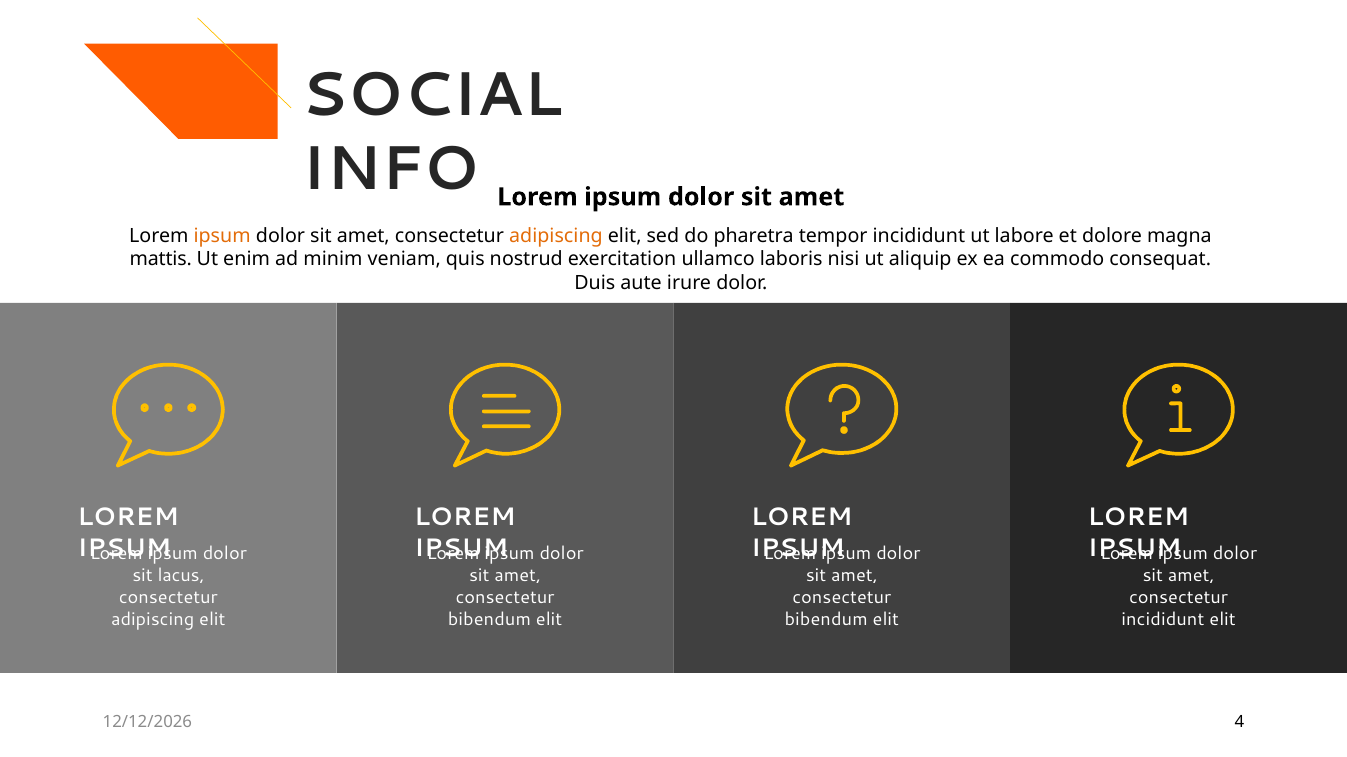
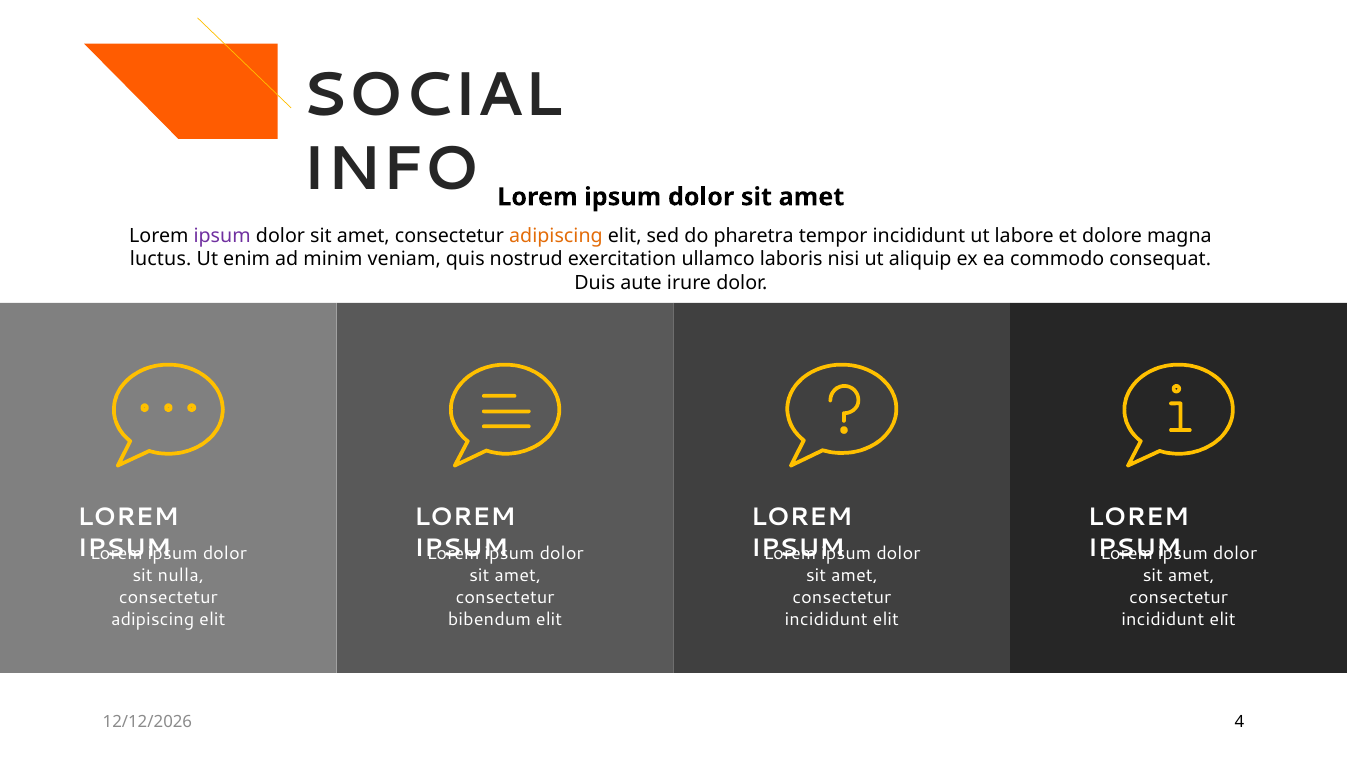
ipsum at (222, 236) colour: orange -> purple
mattis: mattis -> luctus
lacus: lacus -> nulla
bibendum at (826, 620): bibendum -> incididunt
